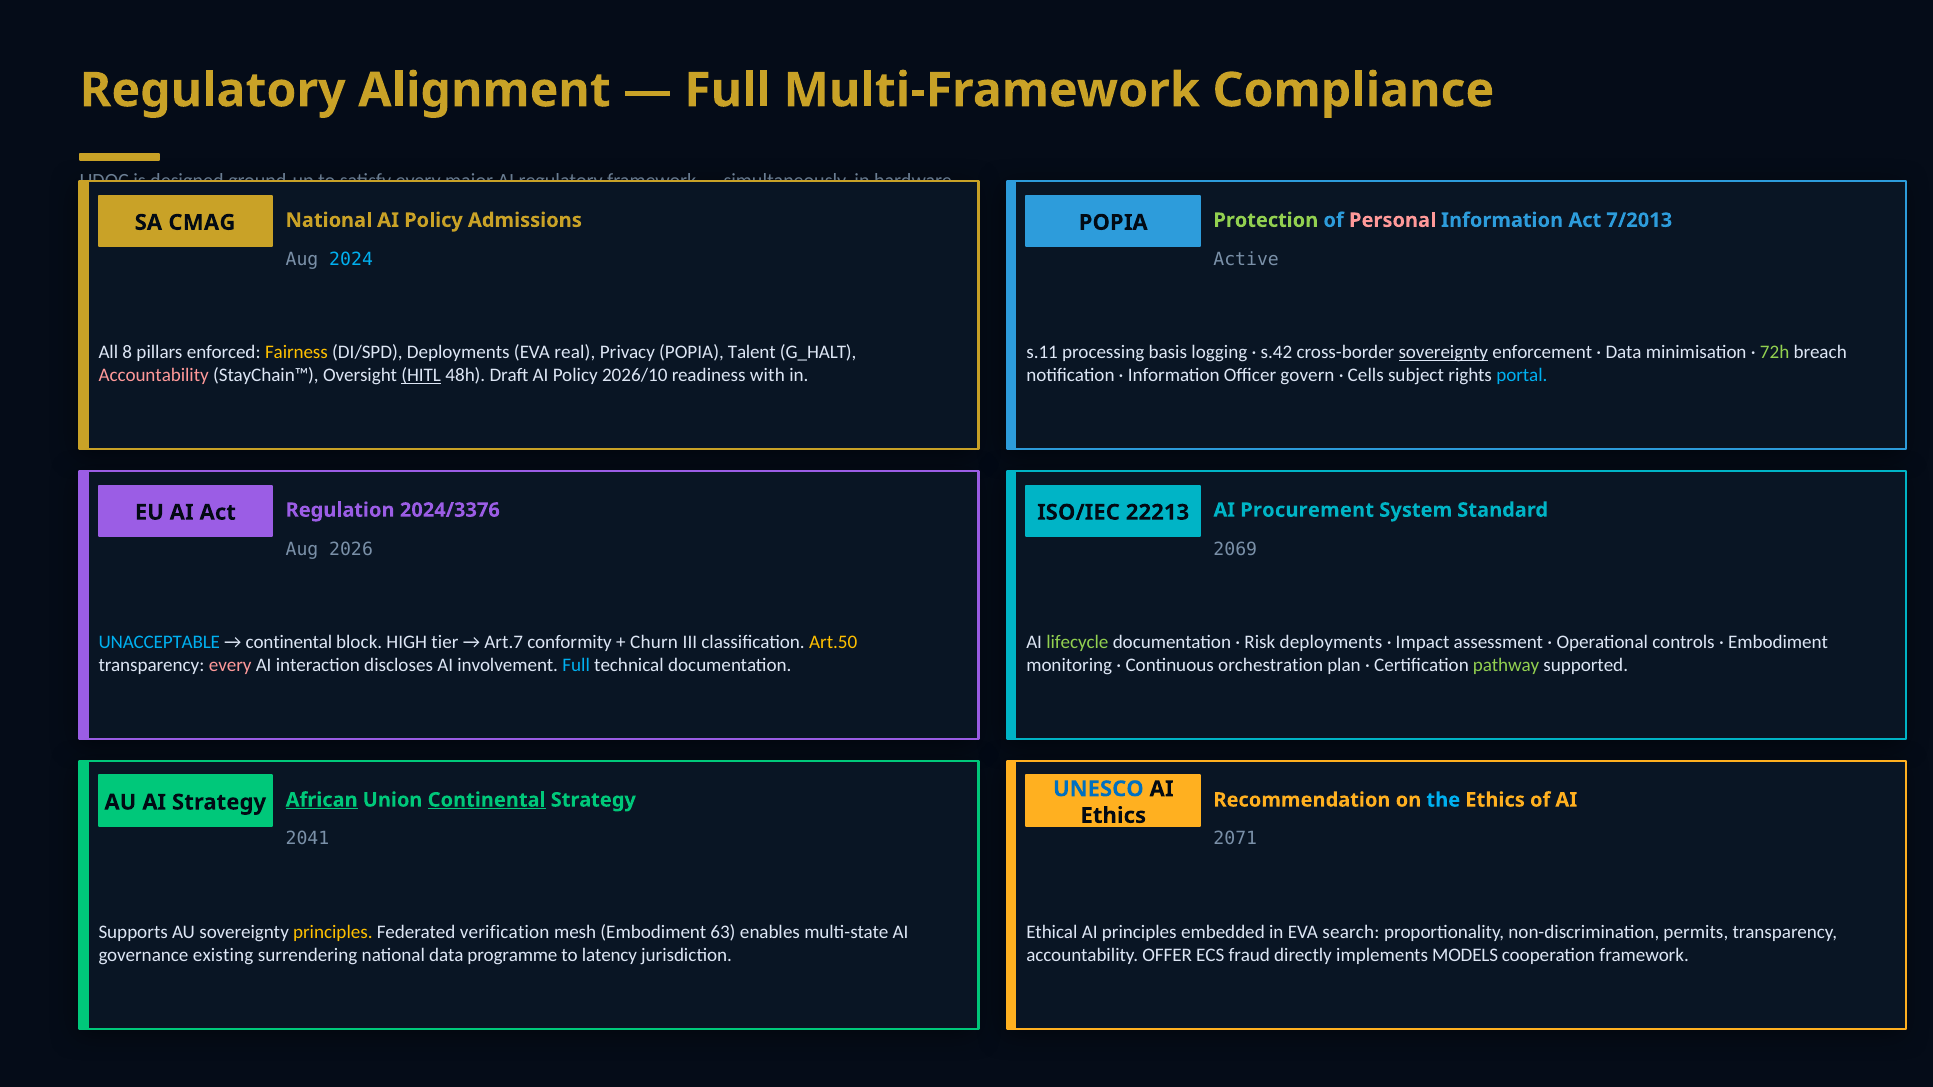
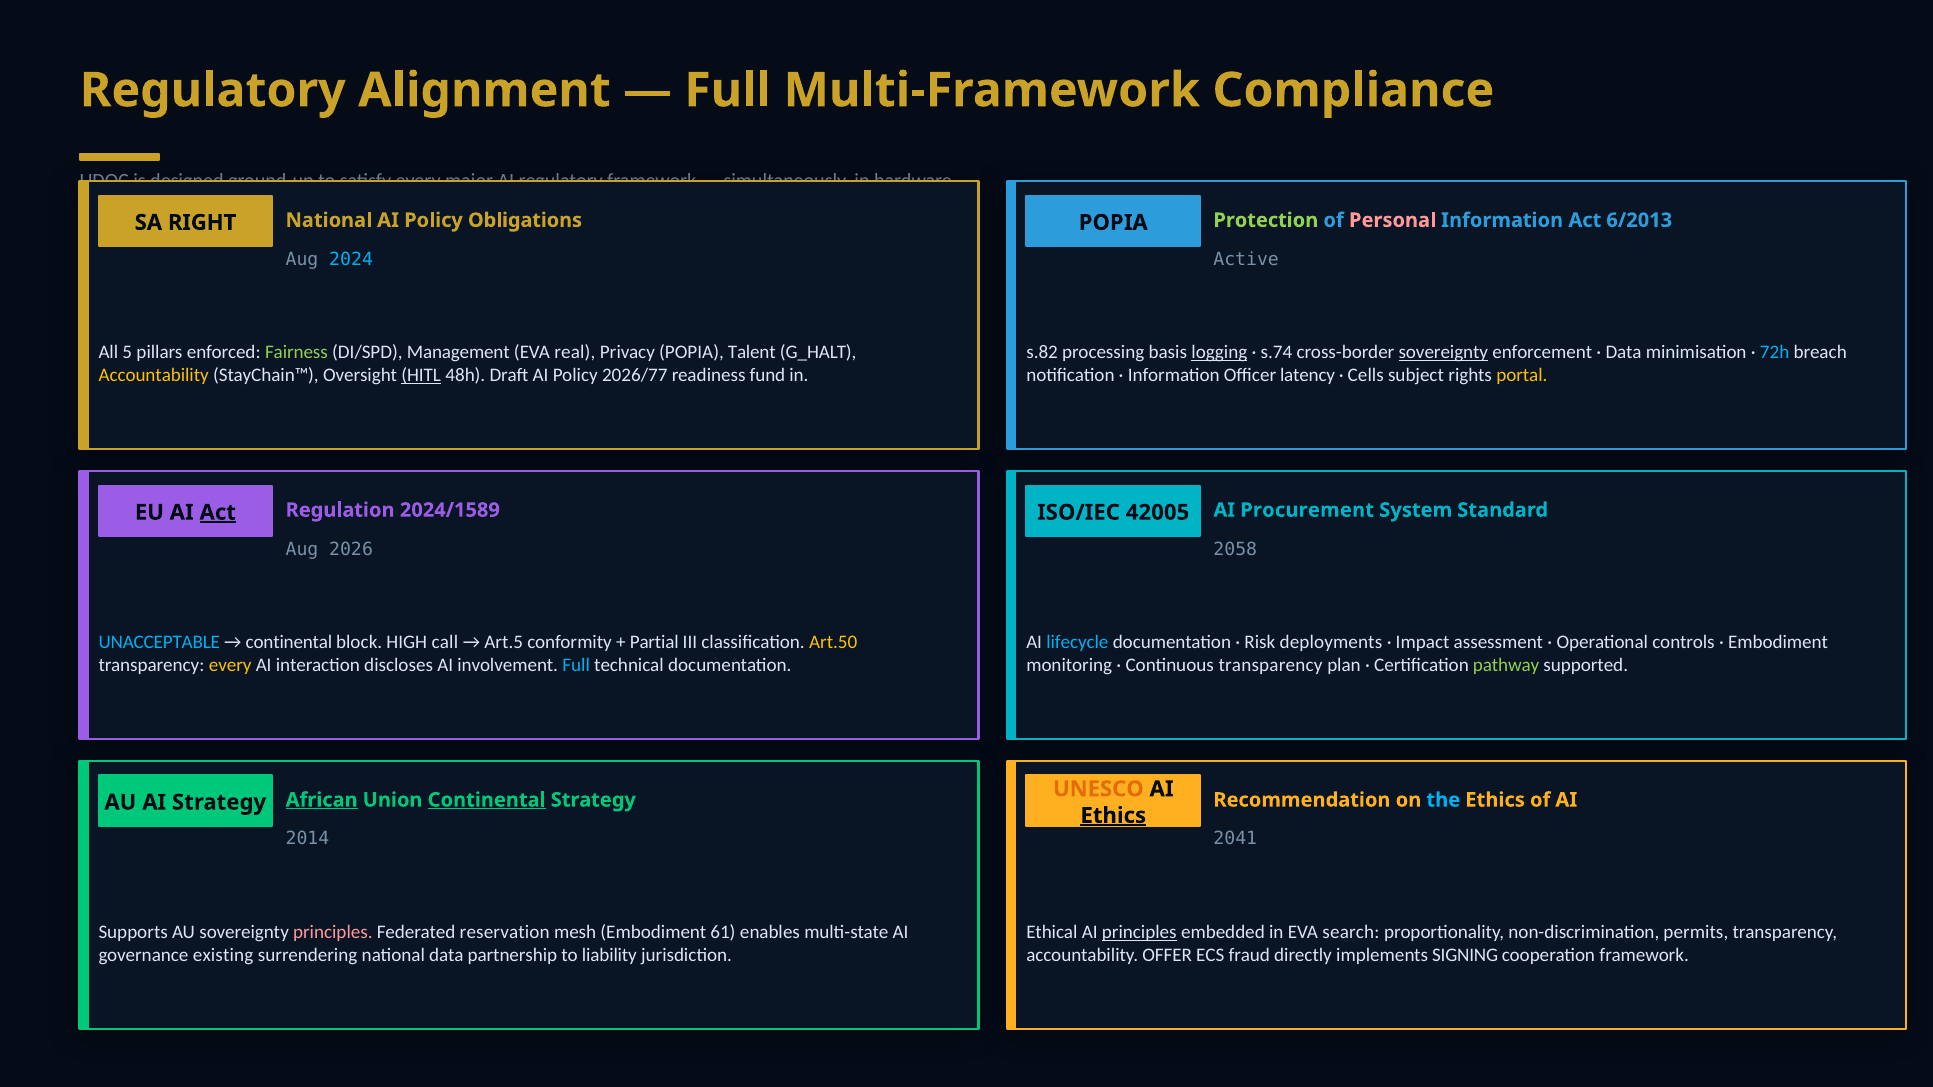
CMAG: CMAG -> RIGHT
Admissions: Admissions -> Obligations
7/2013: 7/2013 -> 6/2013
8: 8 -> 5
Fairness colour: yellow -> light green
DI/SPD Deployments: Deployments -> Management
s.11: s.11 -> s.82
logging underline: none -> present
s.42: s.42 -> s.74
72h colour: light green -> light blue
Accountability at (154, 375) colour: pink -> yellow
2026/10: 2026/10 -> 2026/77
with: with -> fund
govern: govern -> latency
portal colour: light blue -> yellow
Act at (218, 513) underline: none -> present
2024/3376: 2024/3376 -> 2024/1589
22213: 22213 -> 42005
2069: 2069 -> 2058
tier: tier -> call
Art.7: Art.7 -> Art.5
Churn: Churn -> Partial
lifecycle colour: light green -> light blue
every at (230, 665) colour: pink -> yellow
Continuous orchestration: orchestration -> transparency
UNESCO colour: blue -> orange
Ethics at (1113, 816) underline: none -> present
2041: 2041 -> 2014
2071: 2071 -> 2041
principles at (333, 932) colour: yellow -> pink
verification: verification -> reservation
63: 63 -> 61
principles at (1139, 932) underline: none -> present
programme: programme -> partnership
latency: latency -> liability
MODELS: MODELS -> SIGNING
